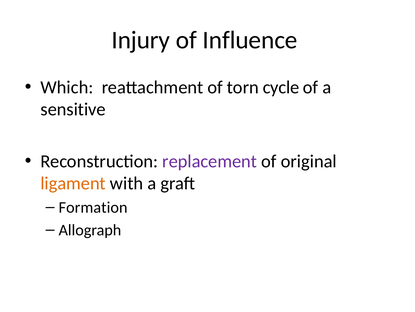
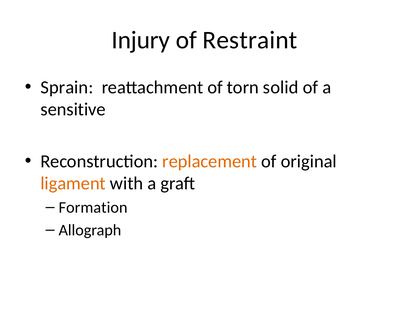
Influence: Influence -> Restraint
Which: Which -> Sprain
cycle: cycle -> solid
replacement colour: purple -> orange
